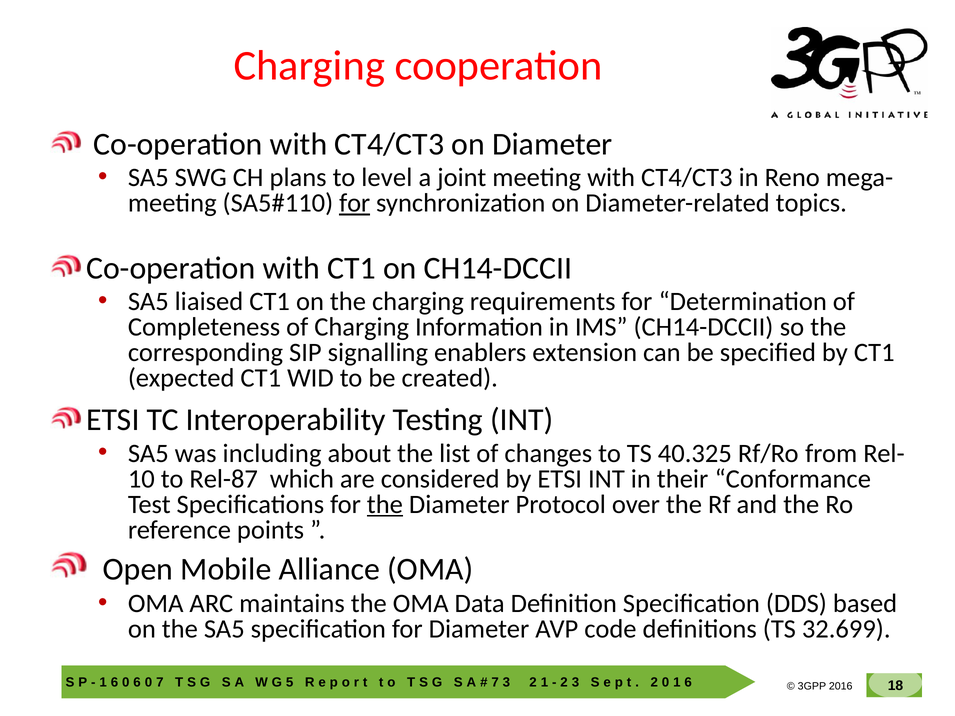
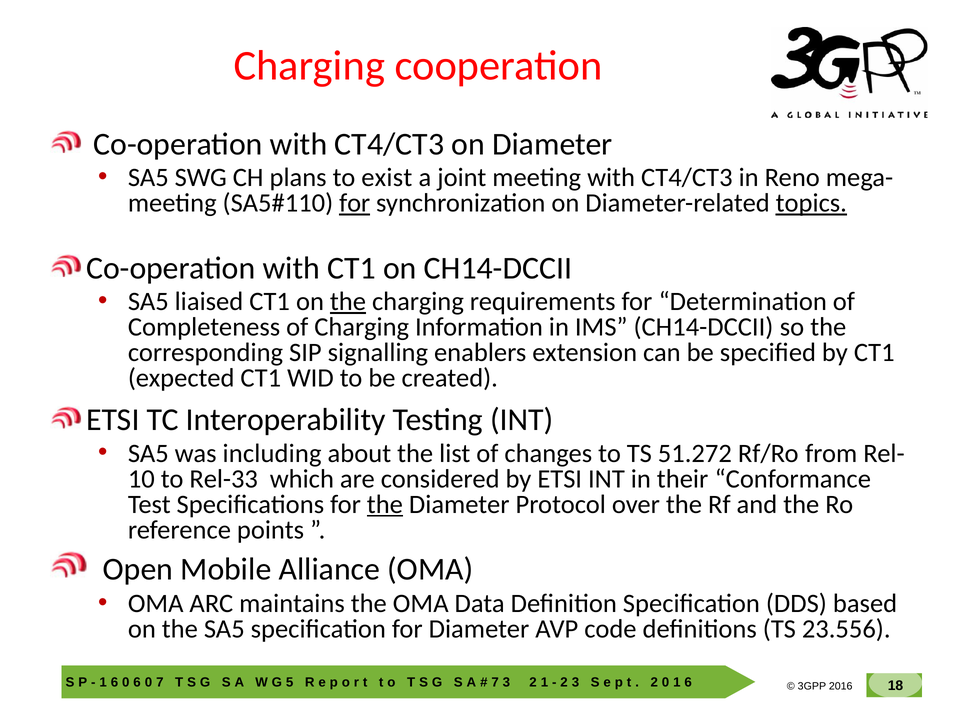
level: level -> exist
topics underline: none -> present
the at (348, 302) underline: none -> present
40.325: 40.325 -> 51.272
Rel-87: Rel-87 -> Rel-33
32.699: 32.699 -> 23.556
